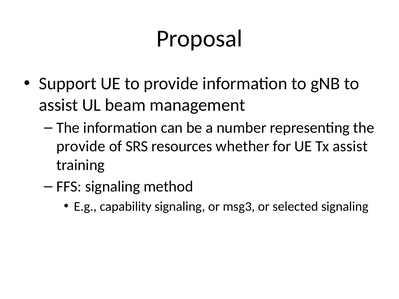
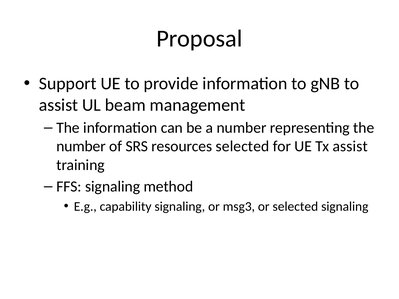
provide at (81, 146): provide -> number
resources whether: whether -> selected
